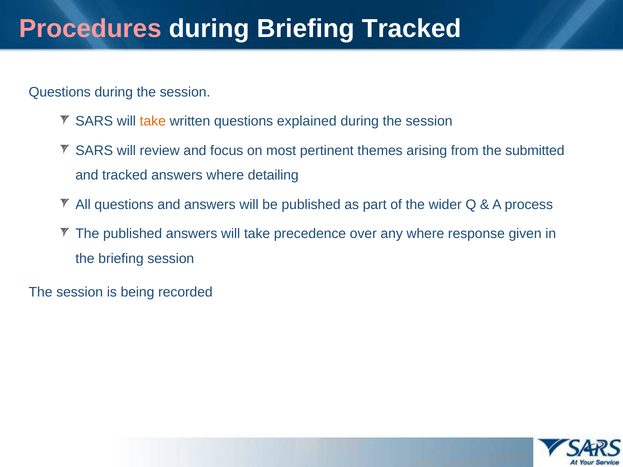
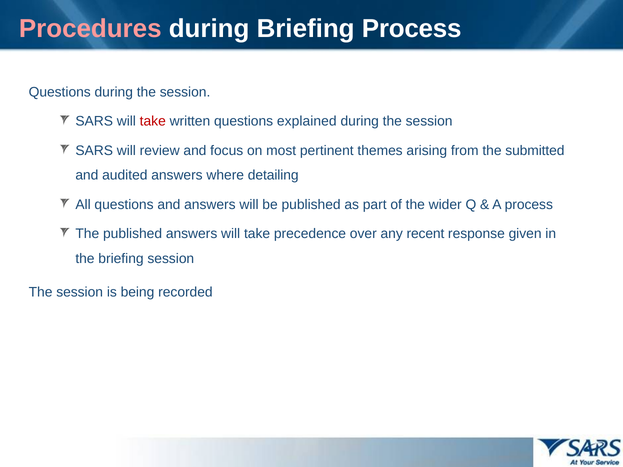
Briefing Tracked: Tracked -> Process
take at (153, 121) colour: orange -> red
and tracked: tracked -> audited
any where: where -> recent
